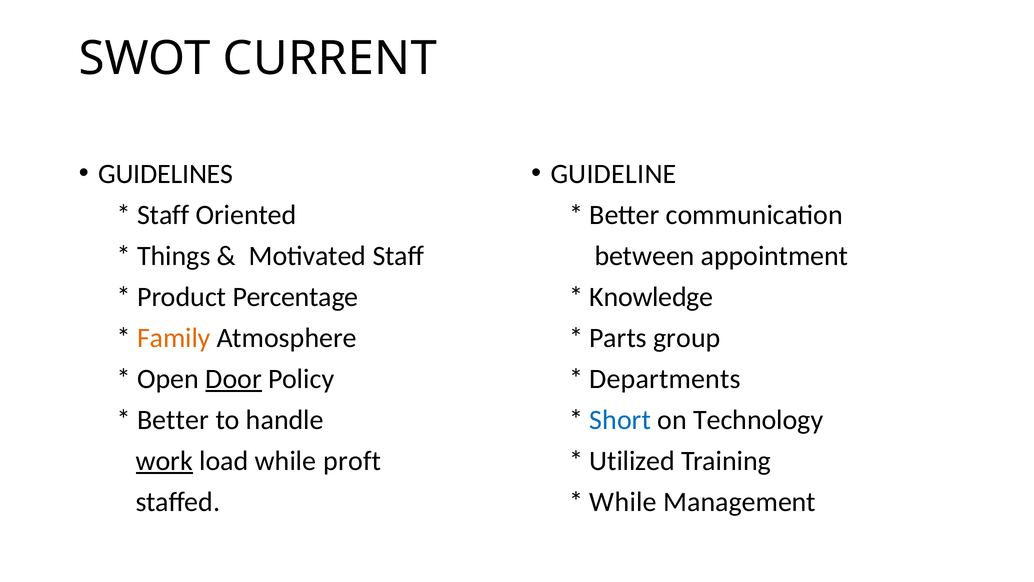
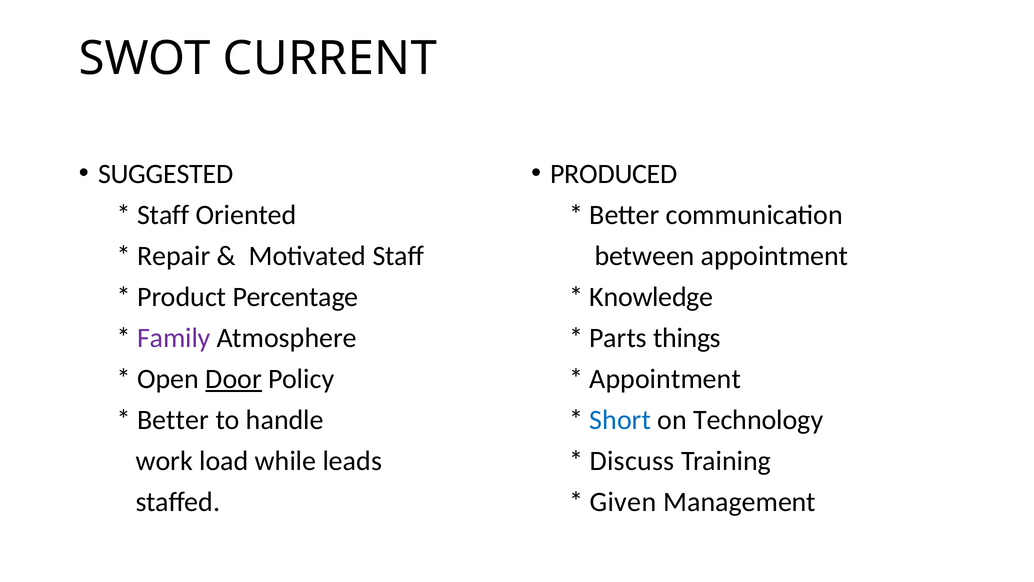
GUIDELINES: GUIDELINES -> SUGGESTED
GUIDELINE: GUIDELINE -> PRODUCED
Things: Things -> Repair
Family colour: orange -> purple
group: group -> things
Departments at (665, 379): Departments -> Appointment
work underline: present -> none
proft: proft -> leads
Utilized: Utilized -> Discuss
While at (623, 502): While -> Given
